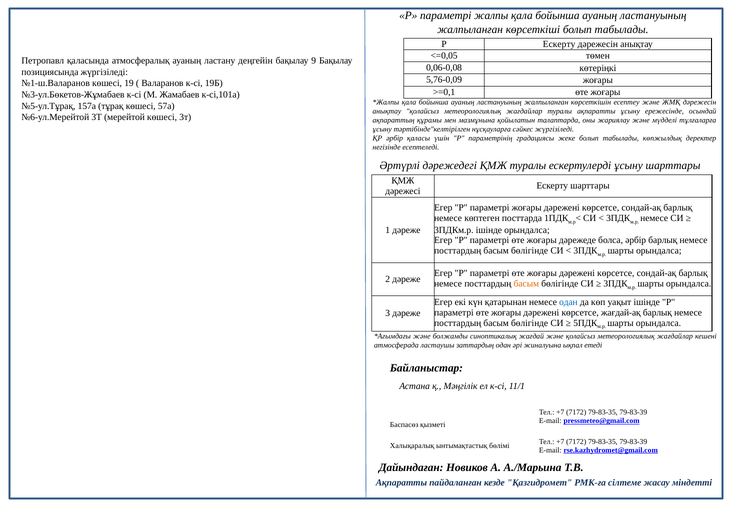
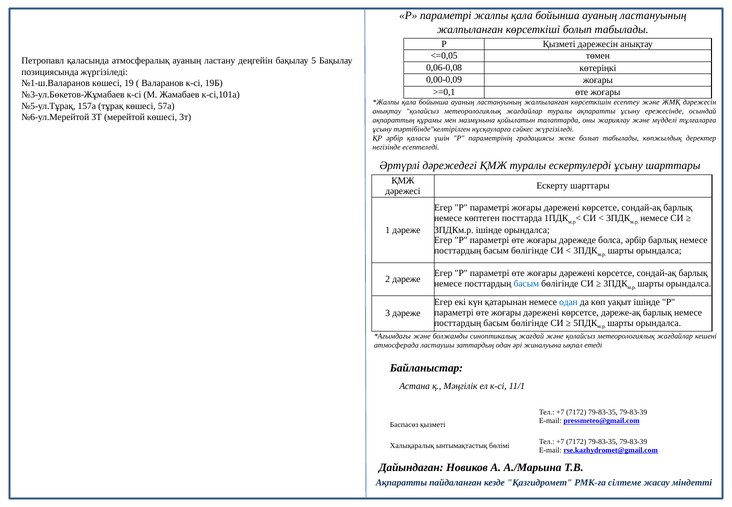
Р Ескерту: Ескерту -> Қызметі
9: 9 -> 5
5,76-0,09: 5,76-0,09 -> 0,00-0,09
басым at (526, 284) colour: orange -> blue
жағдай-ақ: жағдай-ақ -> дәреже-ақ
